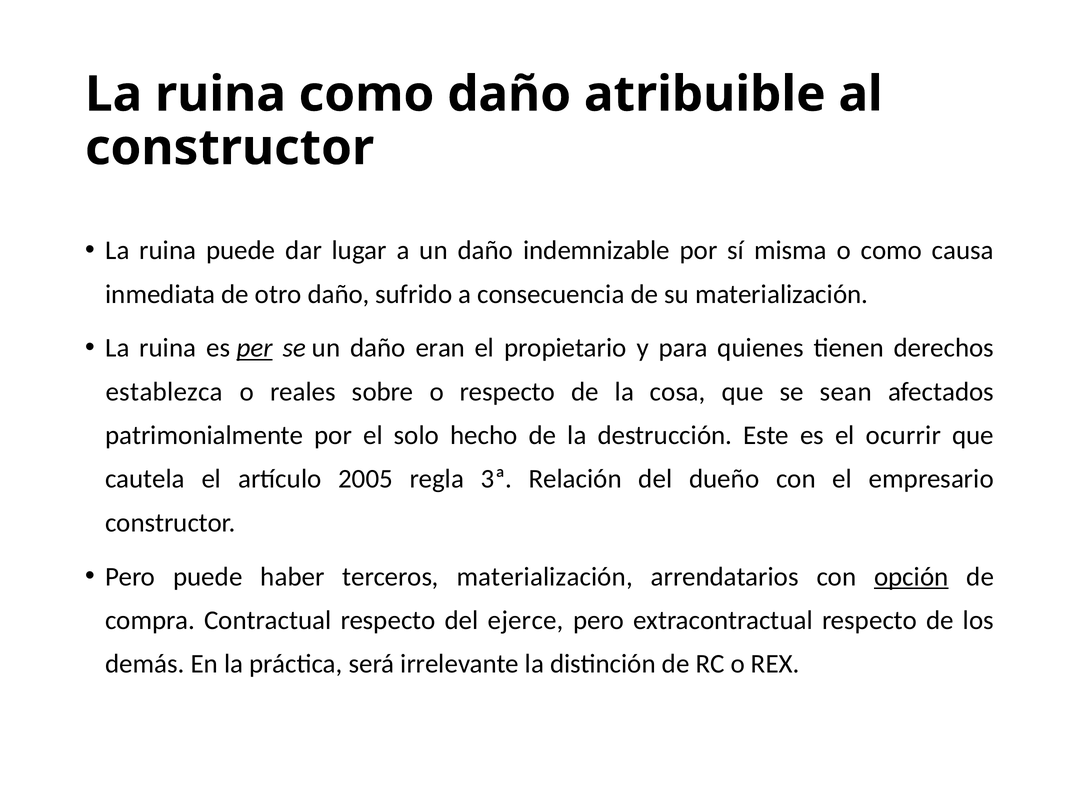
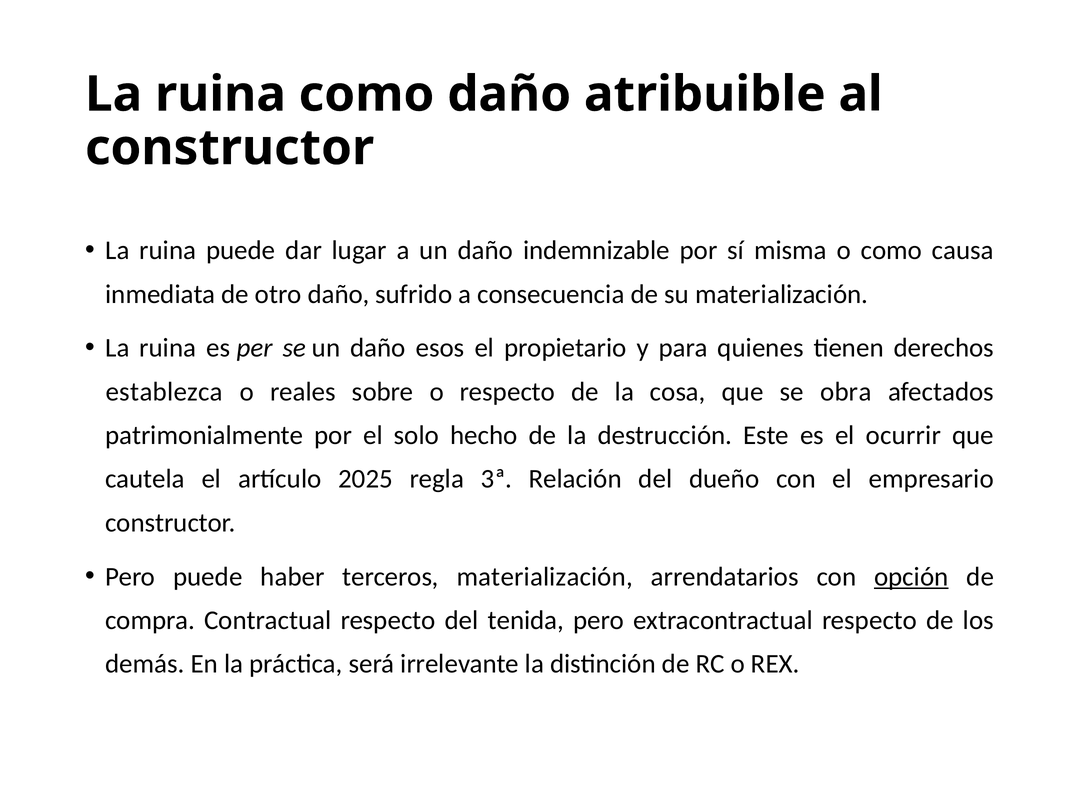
per underline: present -> none
eran: eran -> esos
sean: sean -> obra
2005: 2005 -> 2025
ejerce: ejerce -> tenida
